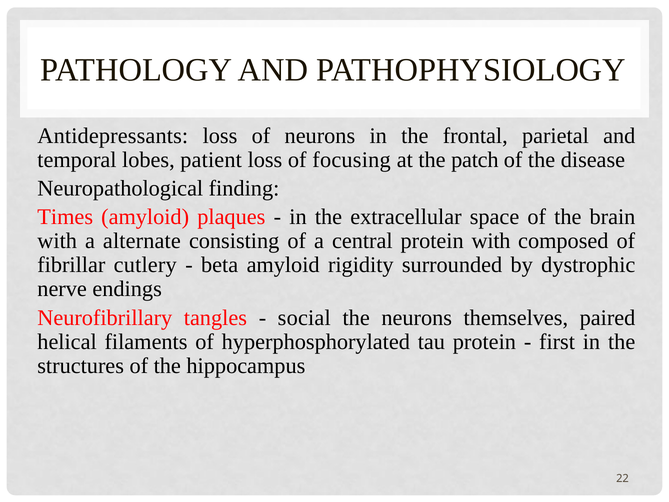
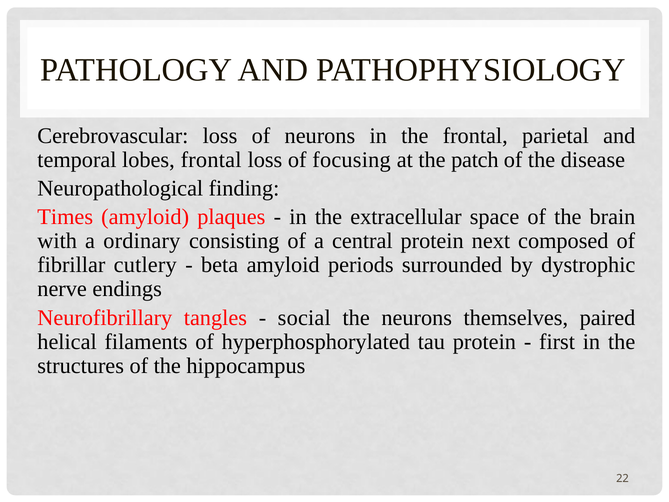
Antidepressants: Antidepressants -> Cerebrovascular
lobes patient: patient -> frontal
alternate: alternate -> ordinary
protein with: with -> next
rigidity: rigidity -> periods
